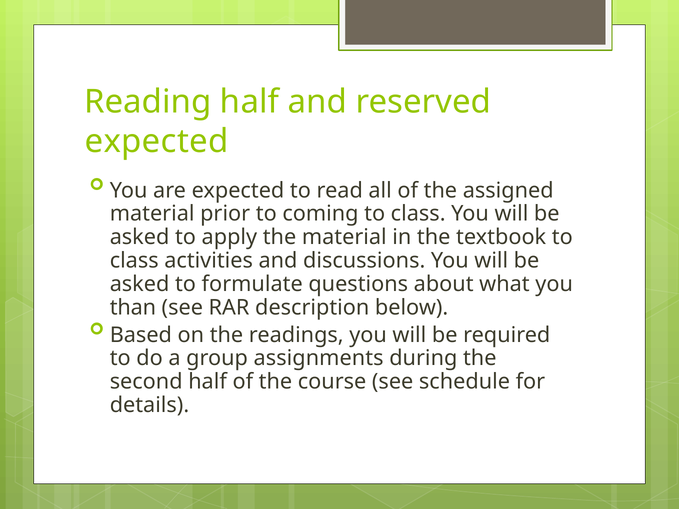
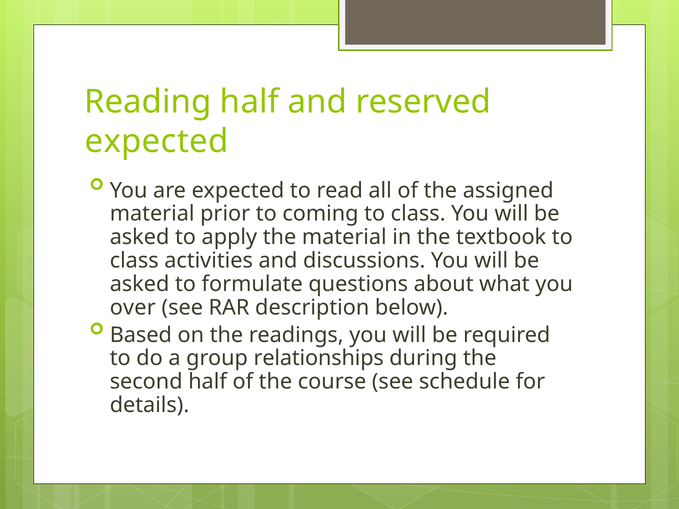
than: than -> over
assignments: assignments -> relationships
